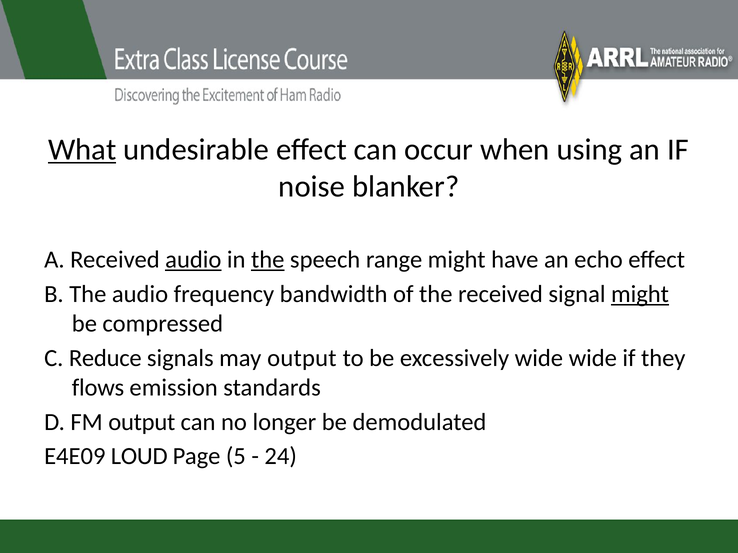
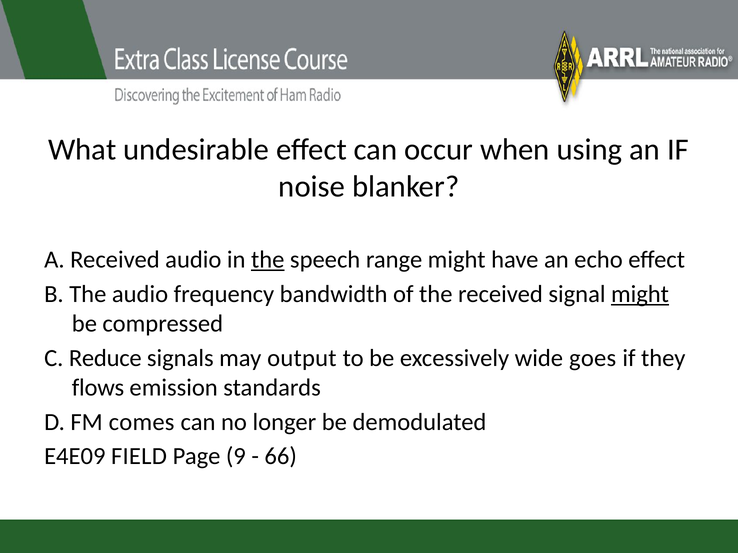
What underline: present -> none
audio at (193, 260) underline: present -> none
wide wide: wide -> goes
FM output: output -> comes
LOUD: LOUD -> FIELD
5: 5 -> 9
24: 24 -> 66
